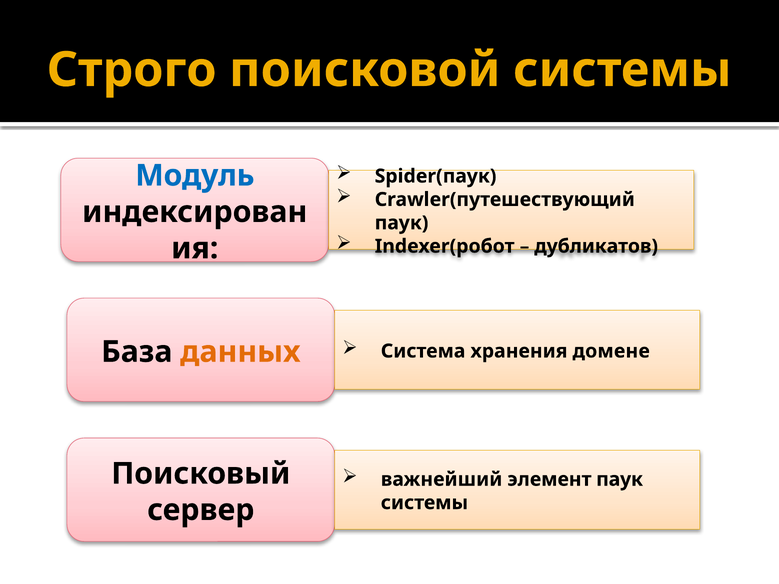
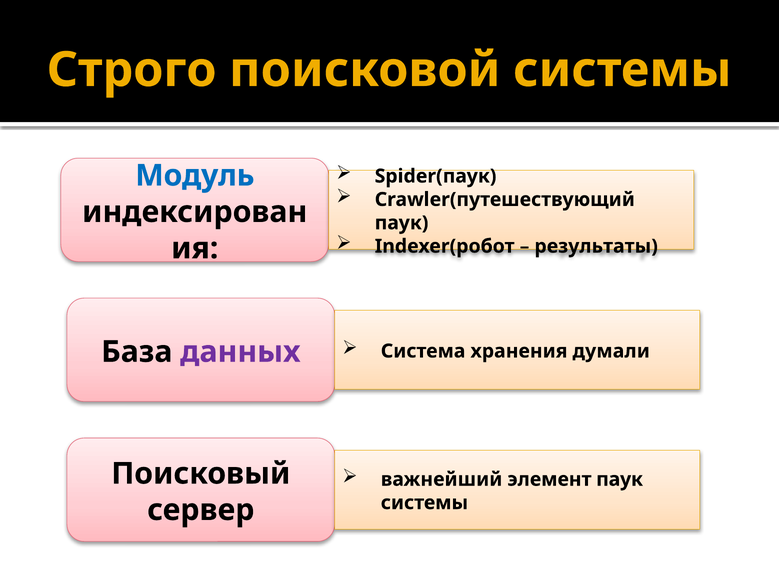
дубликатов: дубликатов -> результаты
данных colour: orange -> purple
домене: домене -> думали
